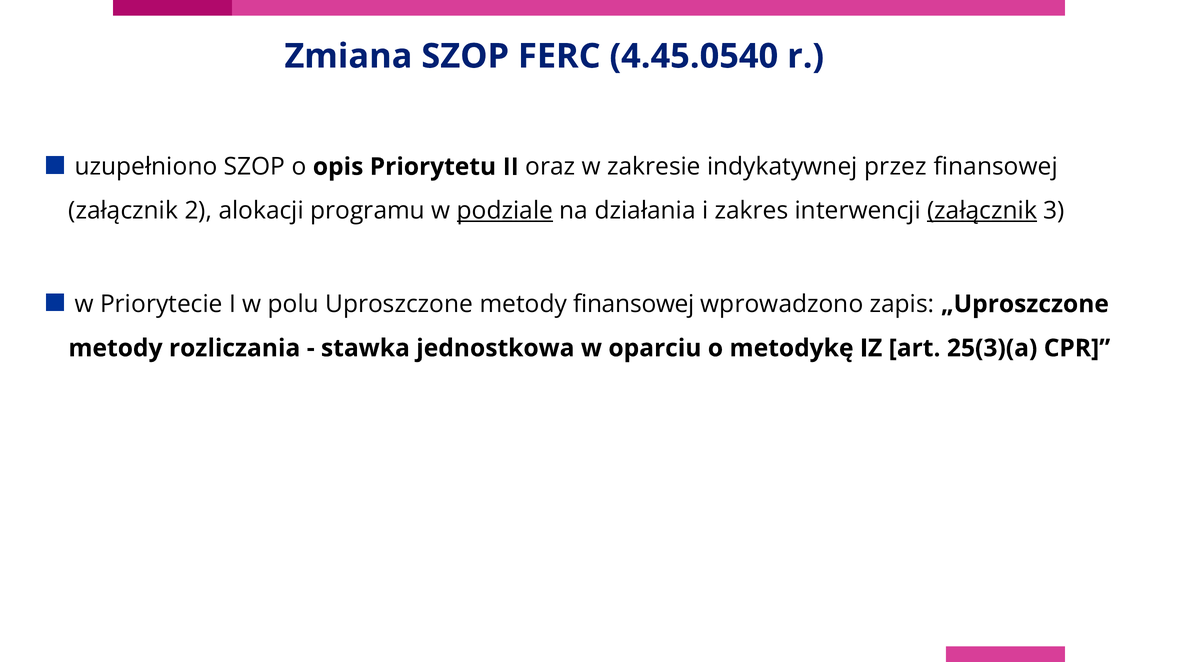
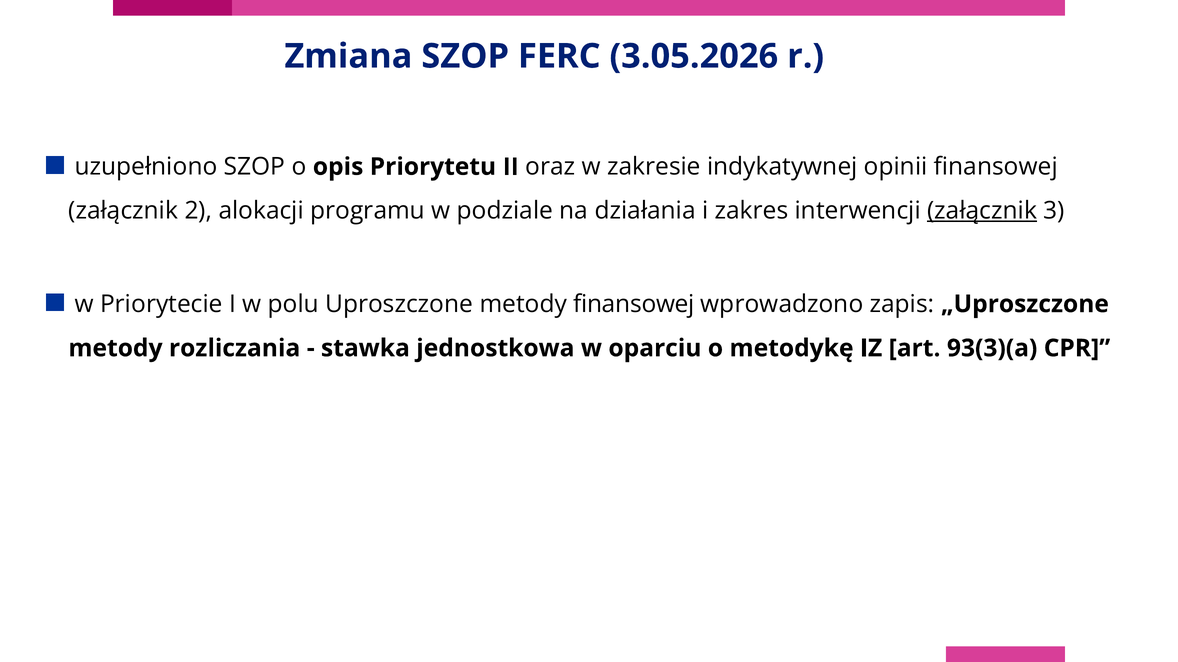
4.45.0540: 4.45.0540 -> 3.05.2026
przez: przez -> opinii
podziale underline: present -> none
25(3)(a: 25(3)(a -> 93(3)(a
